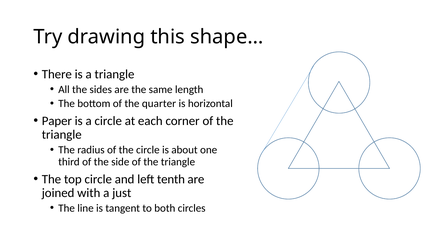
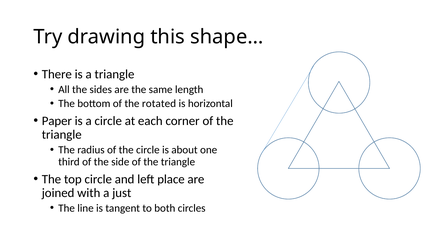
quarter: quarter -> rotated
tenth: tenth -> place
